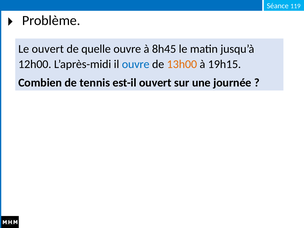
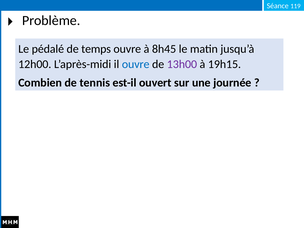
Le ouvert: ouvert -> pédalé
quelle: quelle -> temps
13h00 colour: orange -> purple
